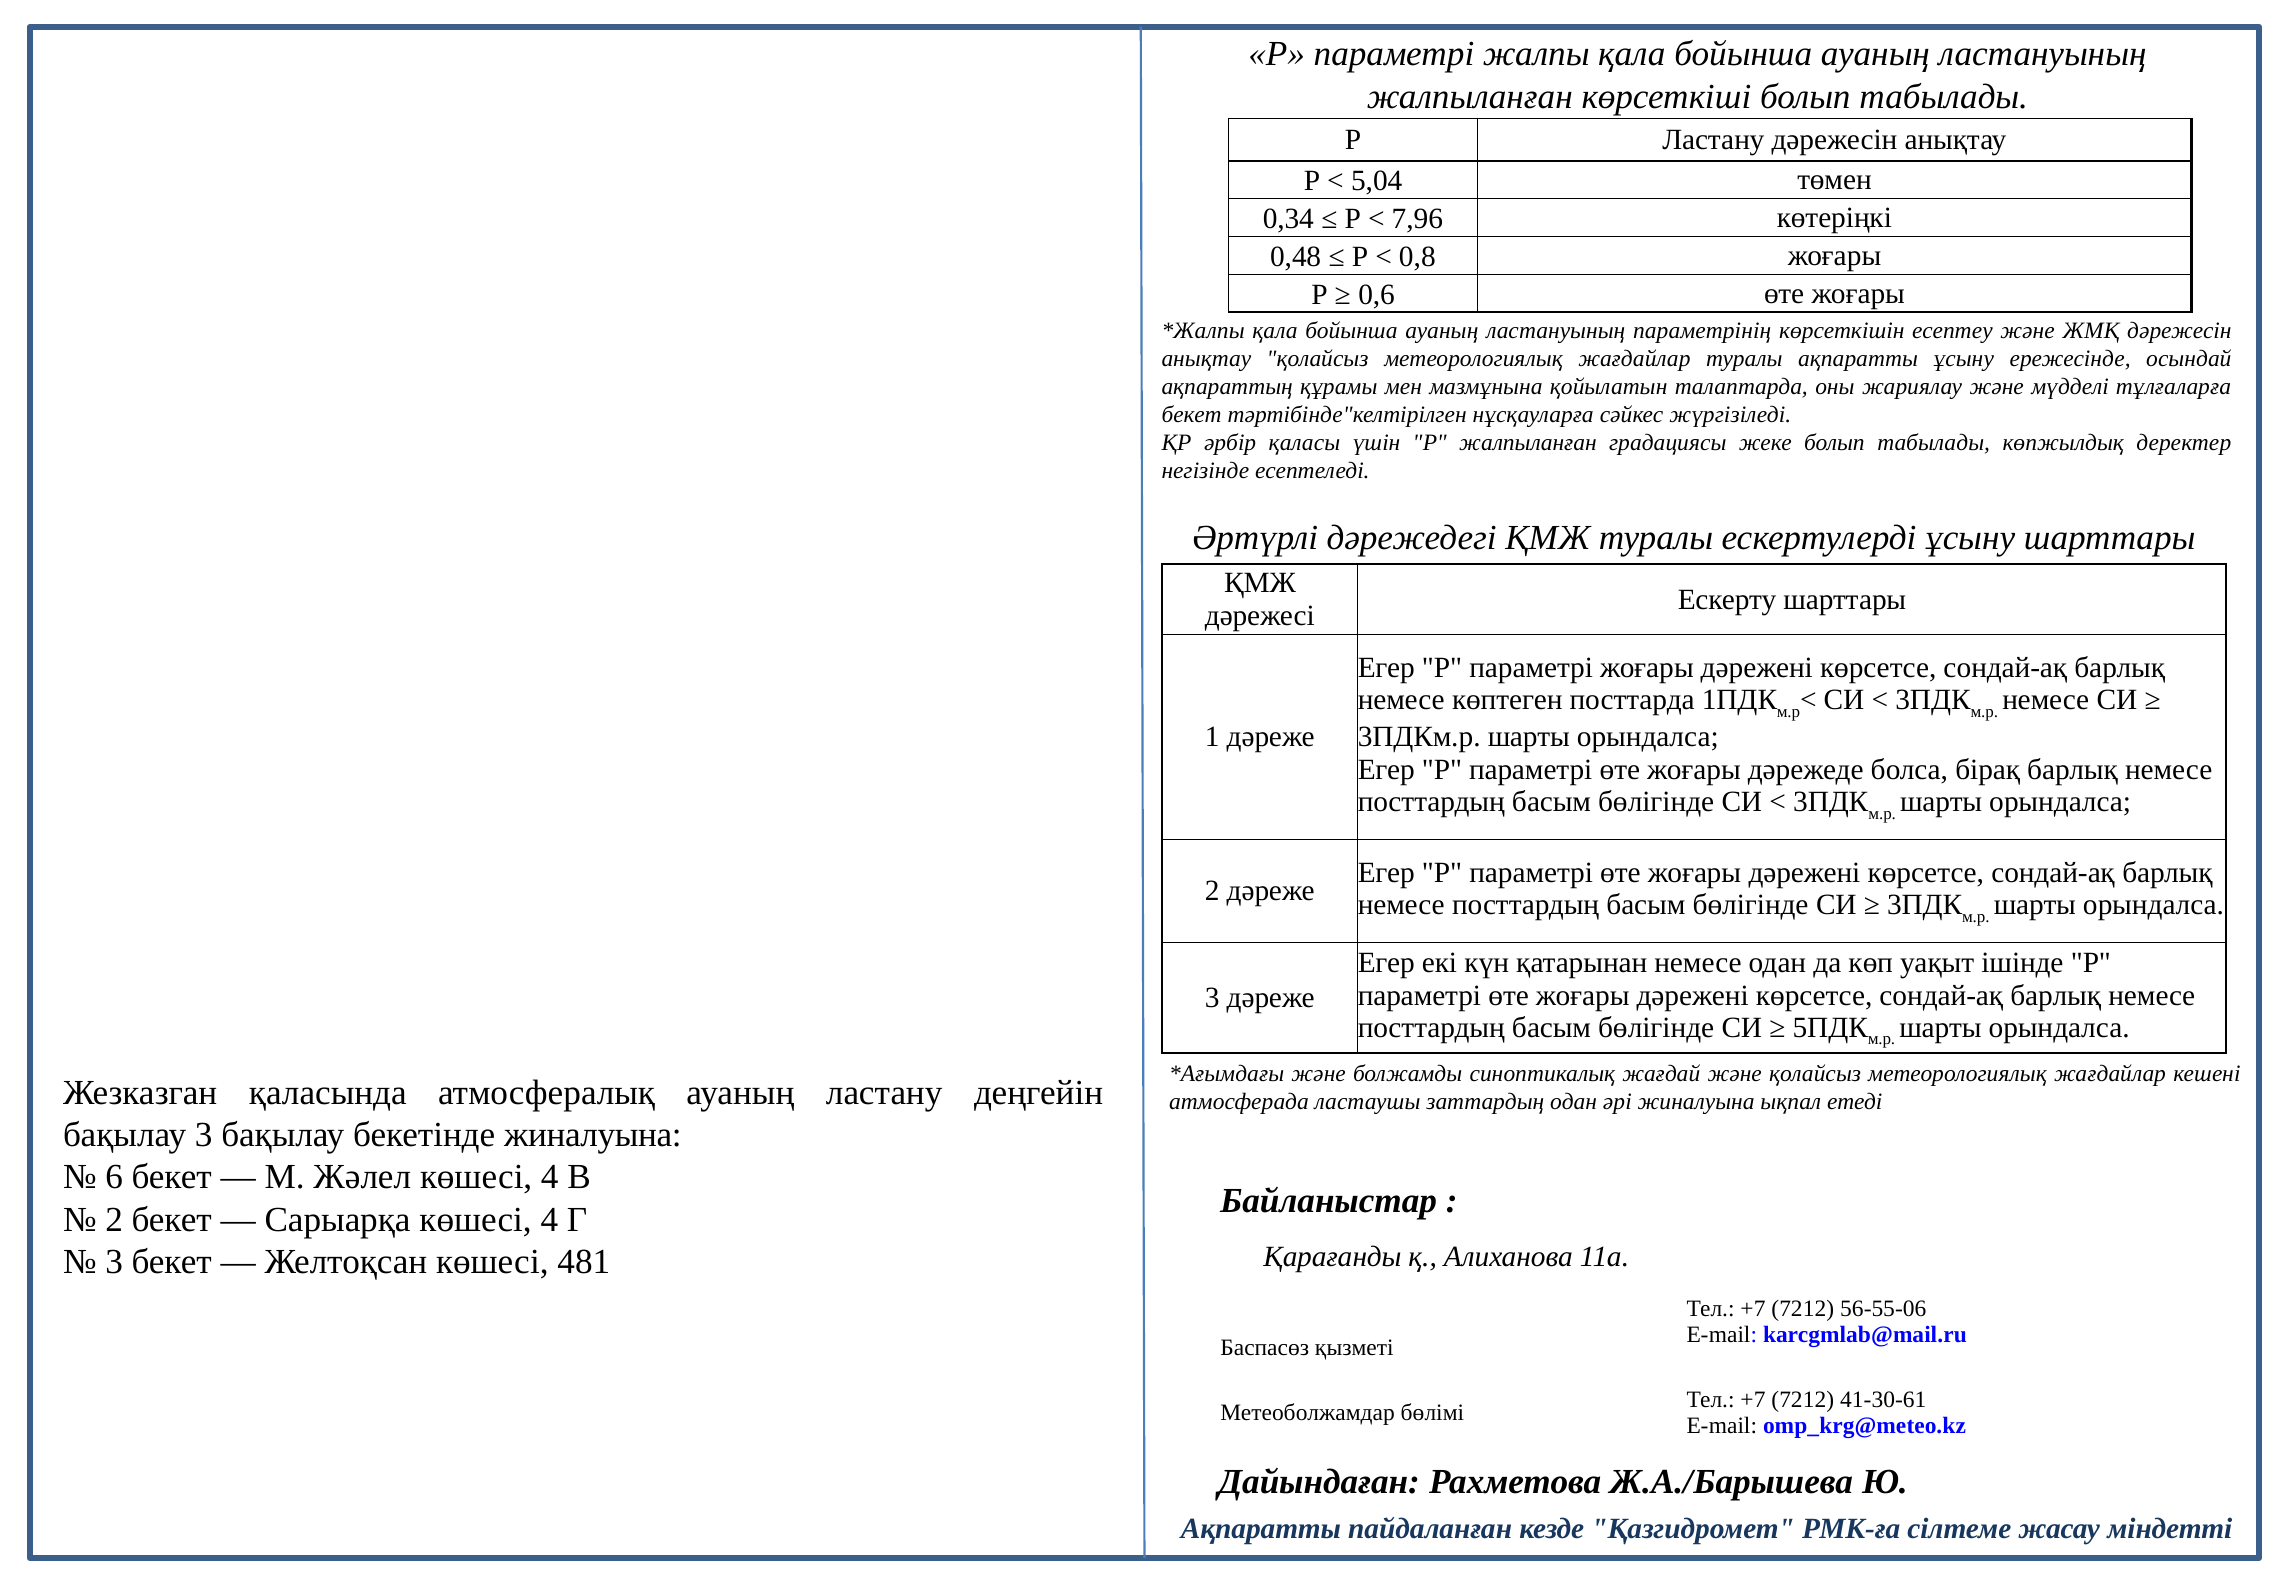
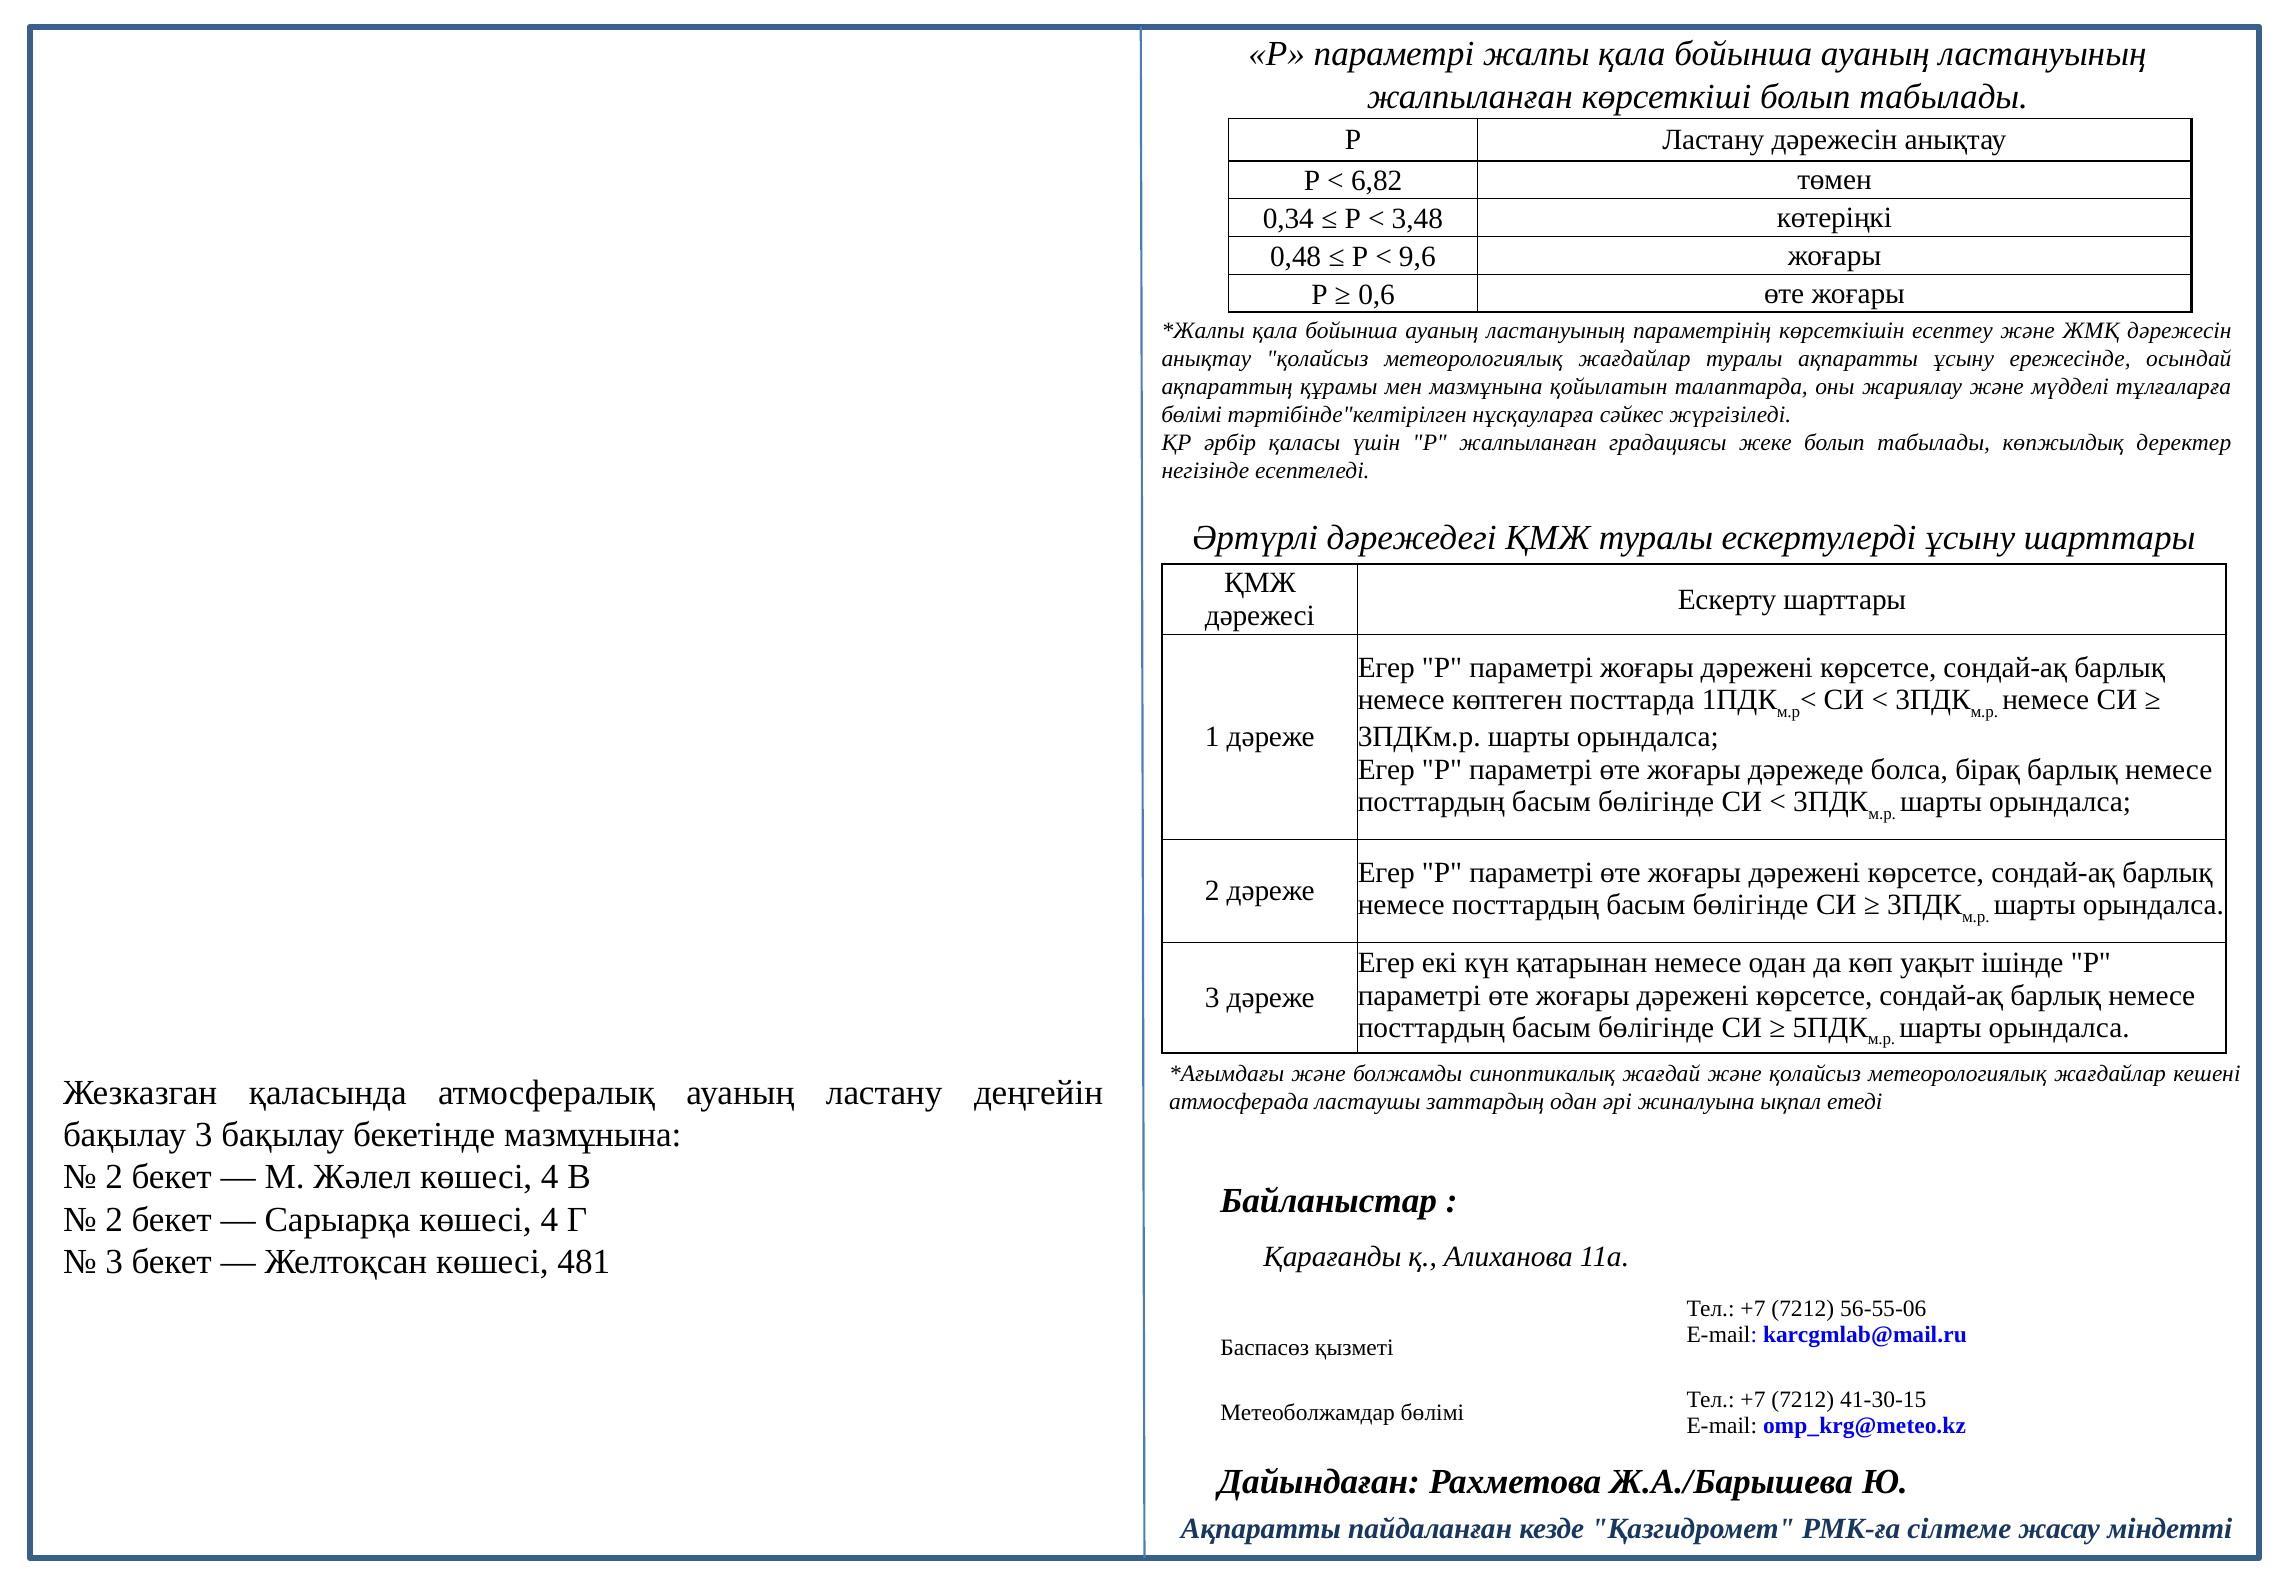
5,04: 5,04 -> 6,82
7,96: 7,96 -> 3,48
0,8: 0,8 -> 9,6
бекет at (1192, 415): бекет -> бөлімі
бекетінде жиналуына: жиналуына -> мазмұнына
6 at (114, 1177): 6 -> 2
41-30-61: 41-30-61 -> 41-30-15
